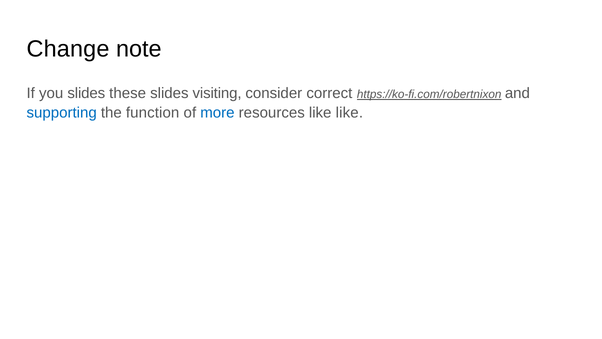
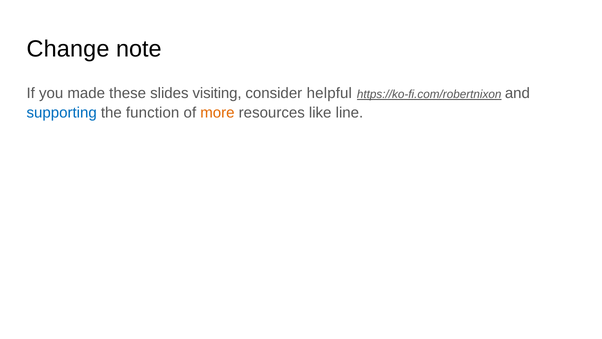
you slides: slides -> made
correct: correct -> helpful
more colour: blue -> orange
like like: like -> line
